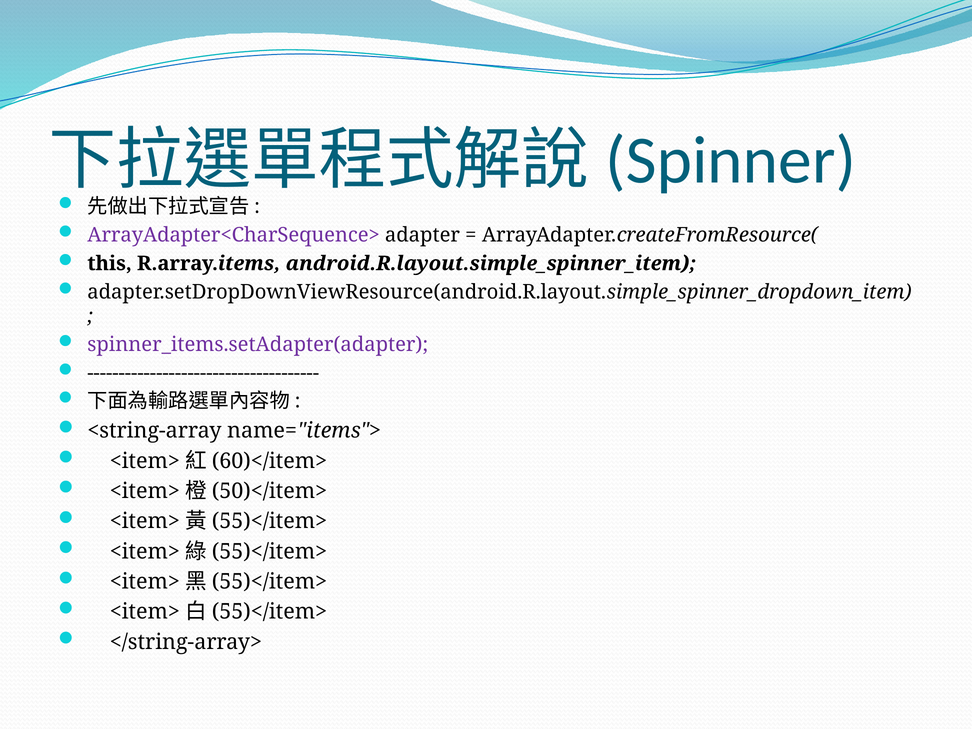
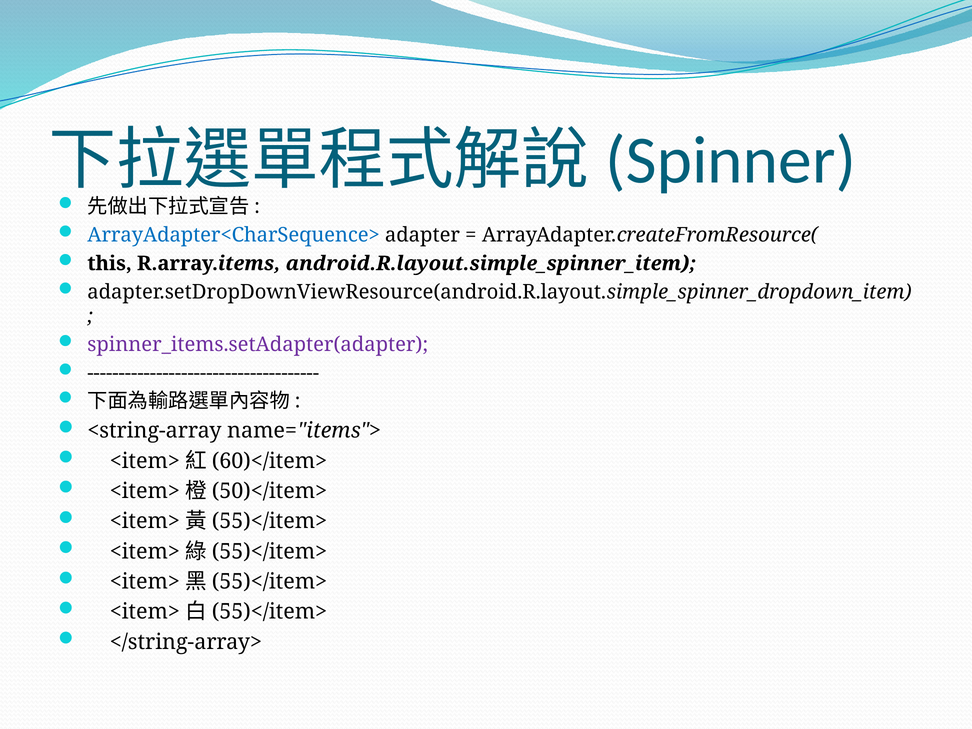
ArrayAdapter<CharSequence> colour: purple -> blue
